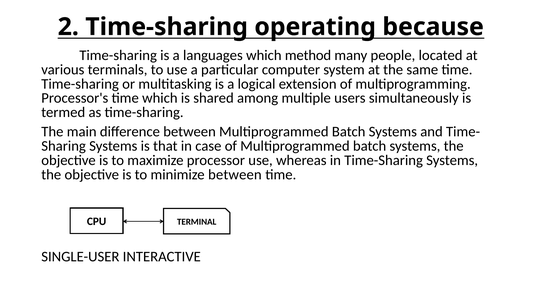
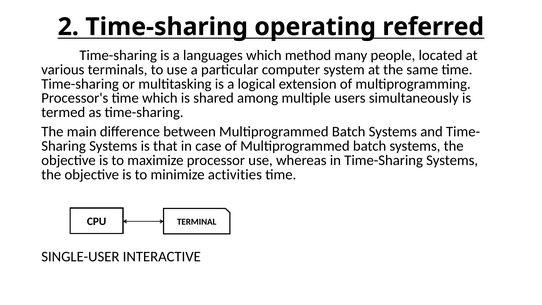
because: because -> referred
minimize between: between -> activities
